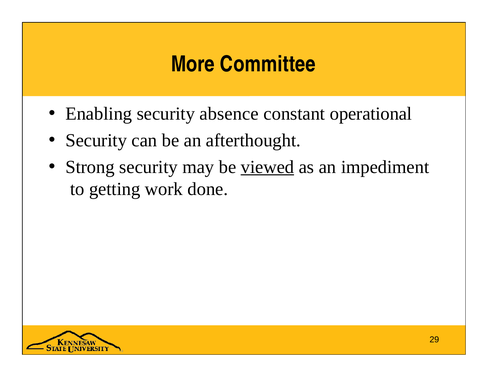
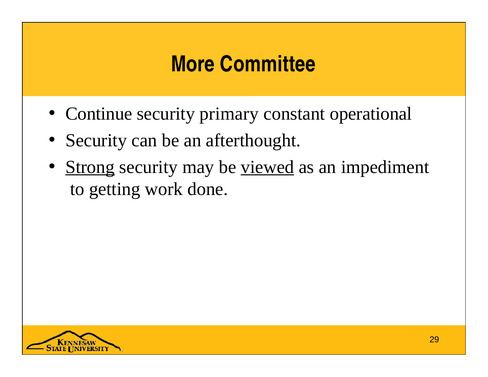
Enabling: Enabling -> Continue
absence: absence -> primary
Strong underline: none -> present
